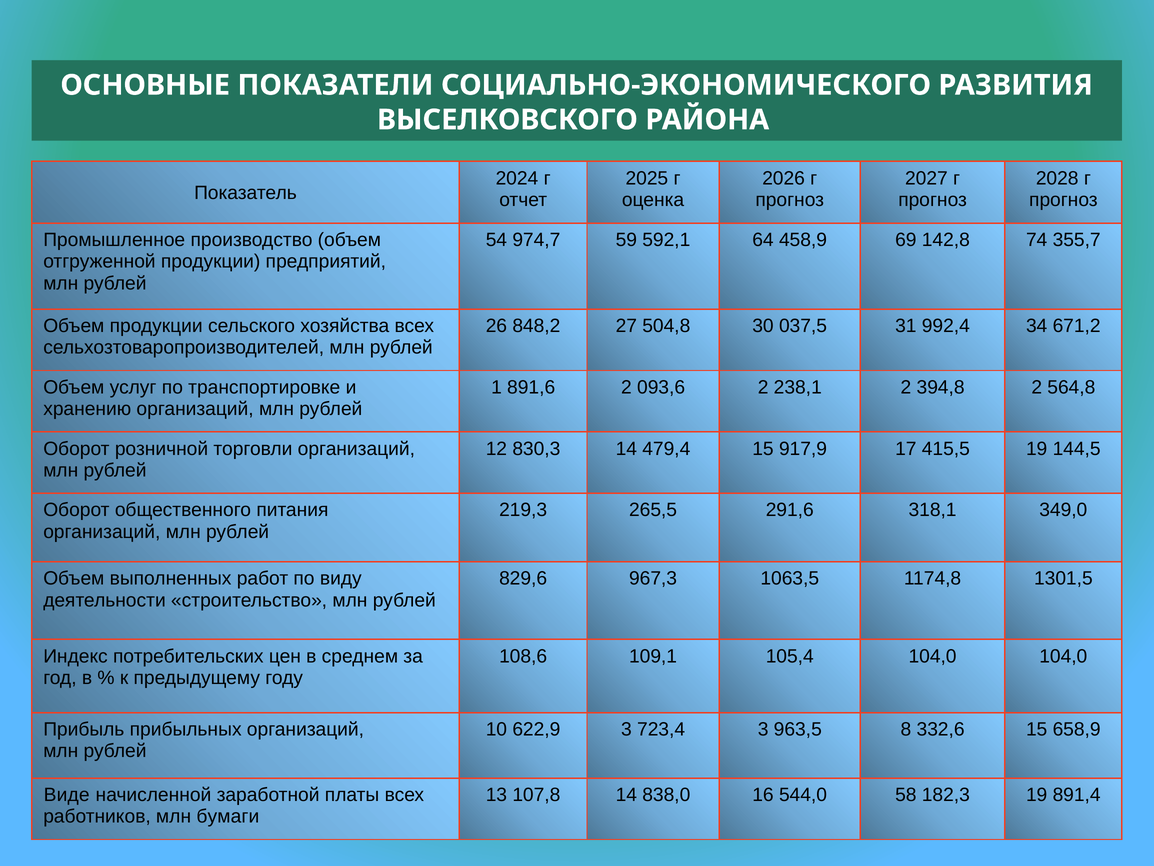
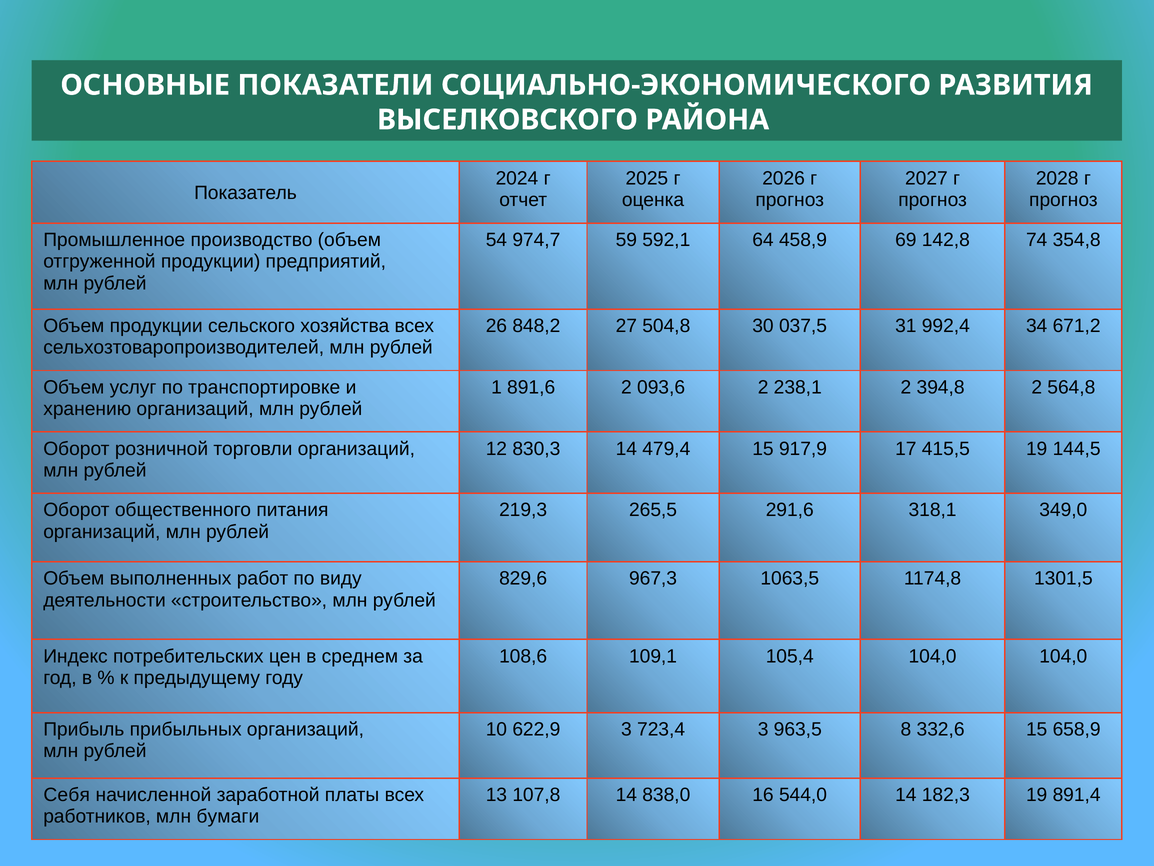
355,7: 355,7 -> 354,8
Виде: Виде -> Себя
544,0 58: 58 -> 14
